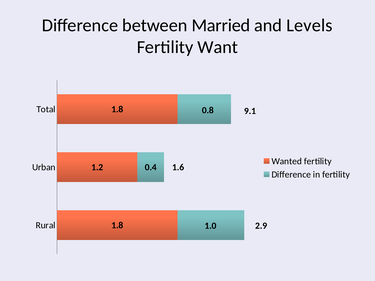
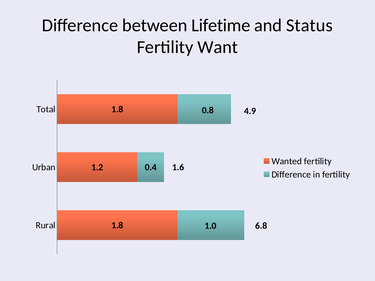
Married: Married -> Lifetime
Levels: Levels -> Status
9.1: 9.1 -> 4.9
2.9: 2.9 -> 6.8
